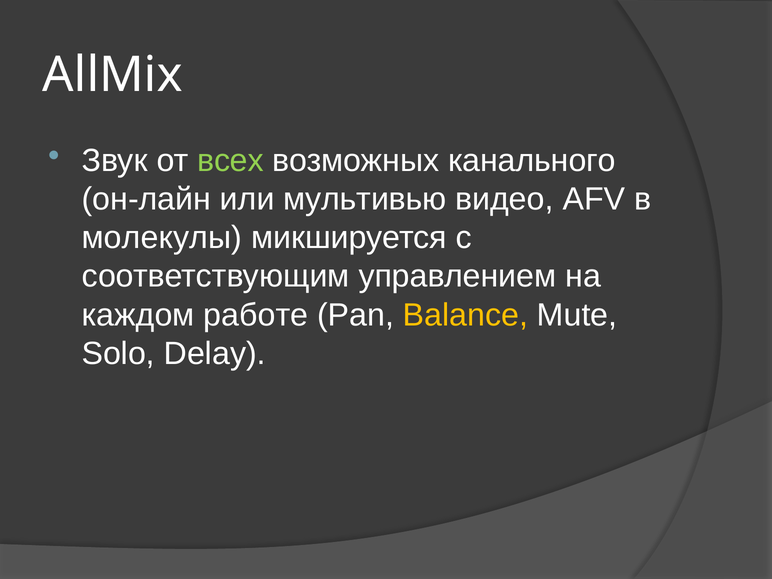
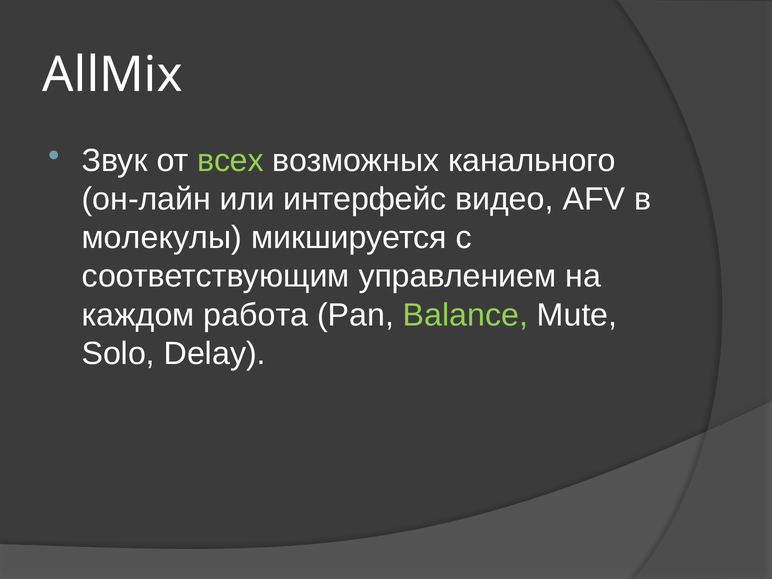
мультивью: мультивью -> интерфейс
работе: работе -> работа
Balance colour: yellow -> light green
